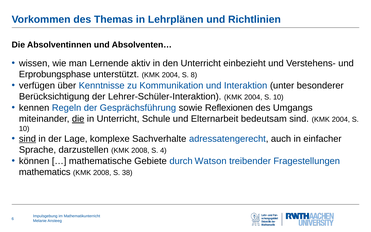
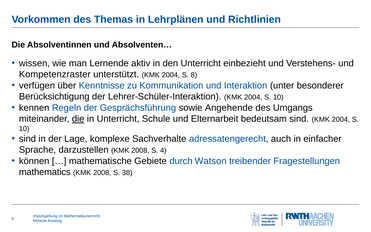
Erprobungsphase: Erprobungsphase -> Kompetenzraster
Reflexionen: Reflexionen -> Angehende
sind at (27, 139) underline: present -> none
